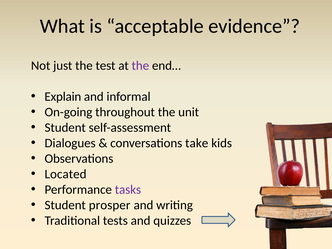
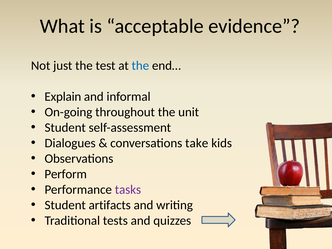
the at (140, 66) colour: purple -> blue
Located: Located -> Perform
prosper: prosper -> artifacts
